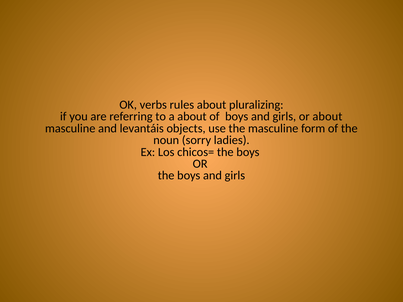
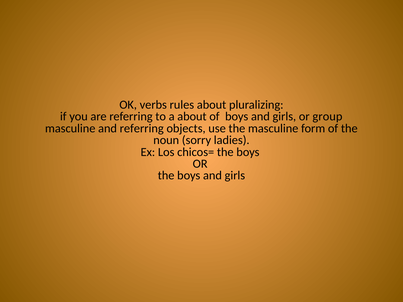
or about: about -> group
and levantáis: levantáis -> referring
